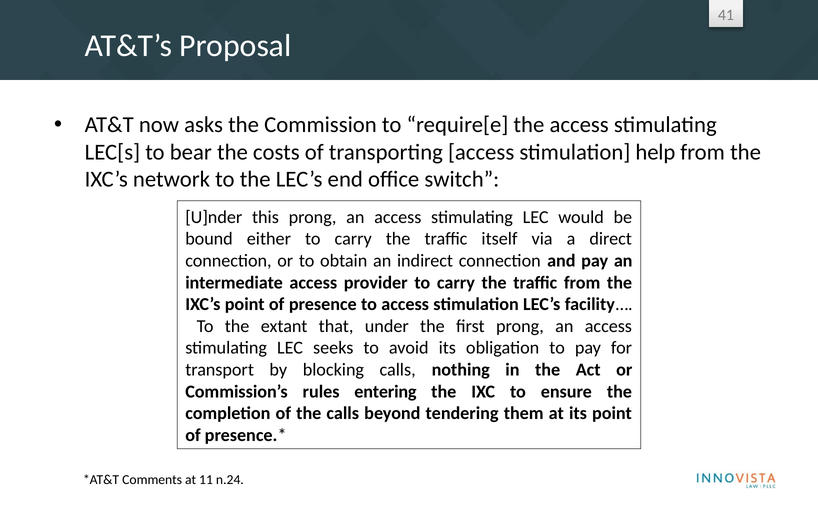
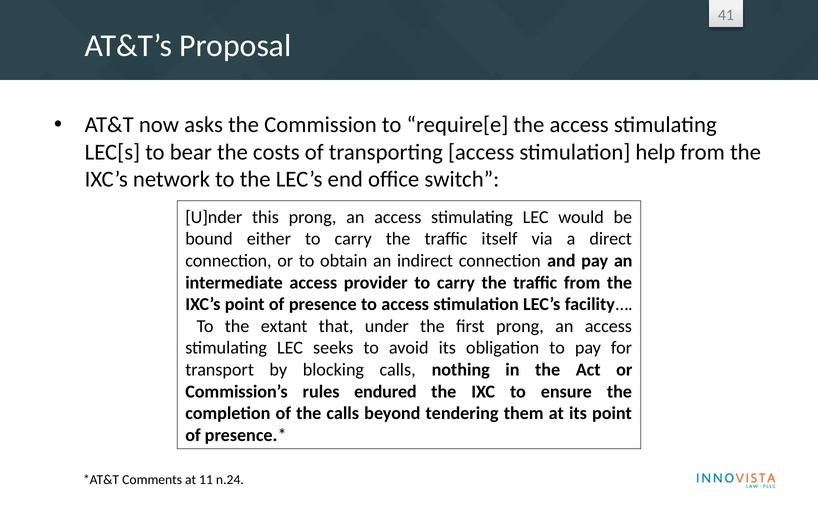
entering: entering -> endured
